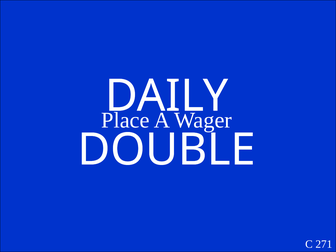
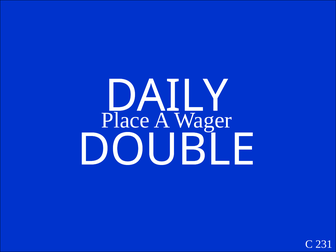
271: 271 -> 231
